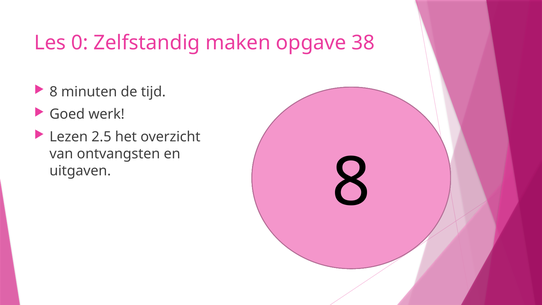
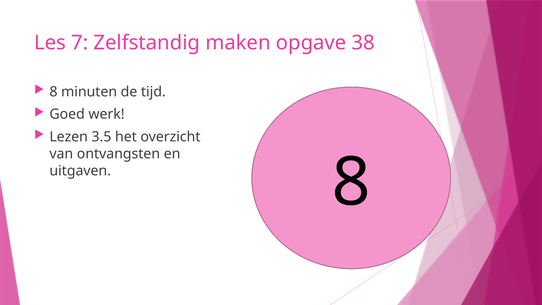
0: 0 -> 7
2.5: 2.5 -> 3.5
